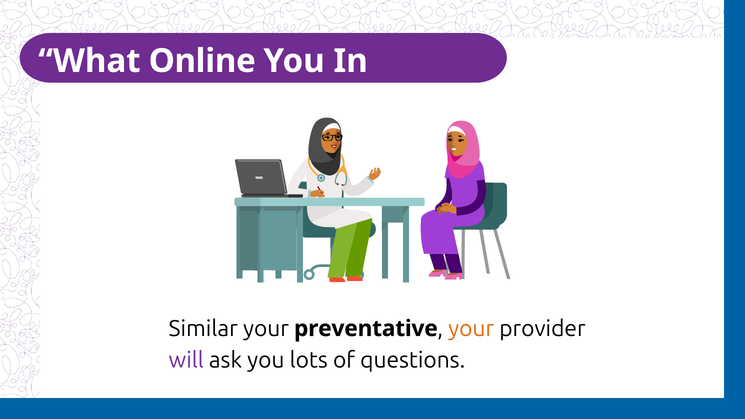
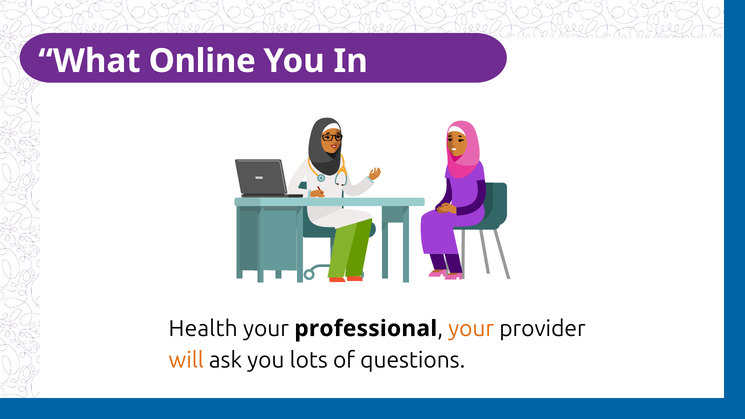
Similar: Similar -> Health
preventative: preventative -> professional
will colour: purple -> orange
